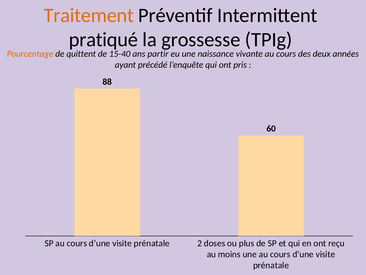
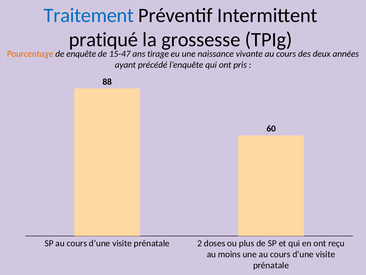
Traitement colour: orange -> blue
quittent: quittent -> enquête
15-40: 15-40 -> 15-47
partir: partir -> tirage
